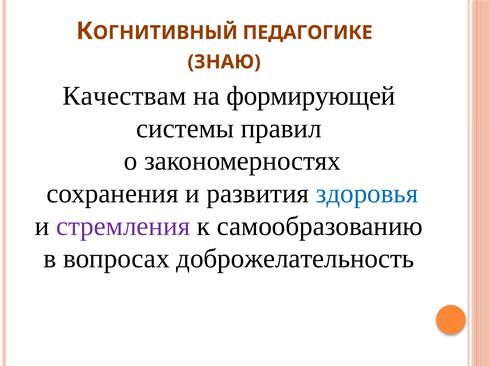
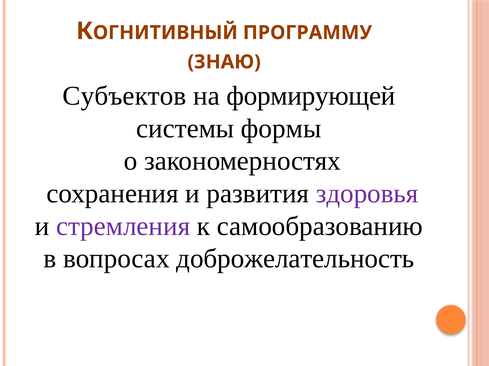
ПЕДАГОГИКЕ: ПЕДАГОГИКЕ -> ПРОГРАММУ
Качествам: Качествам -> Субъектов
правил: правил -> формы
здоровья colour: blue -> purple
